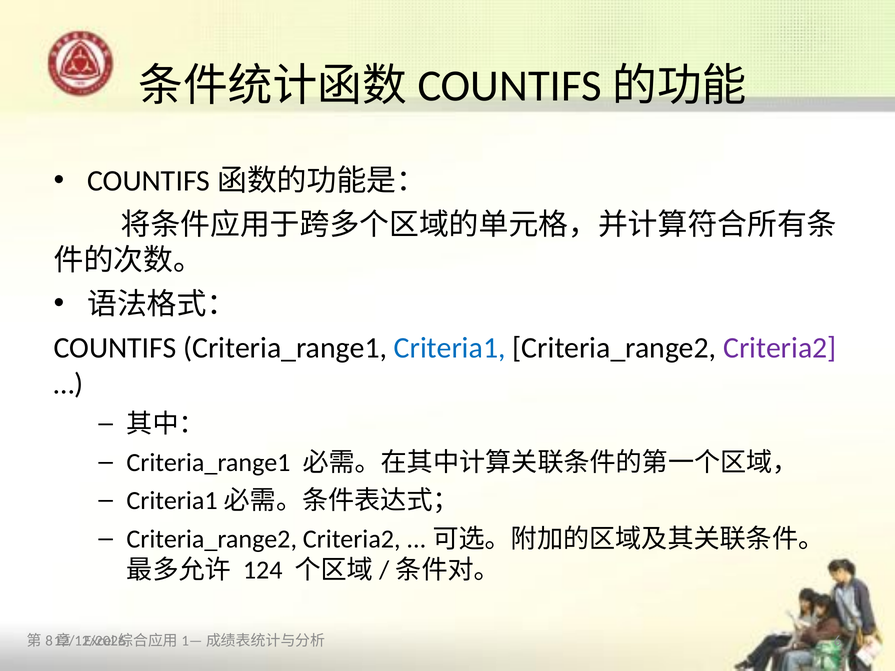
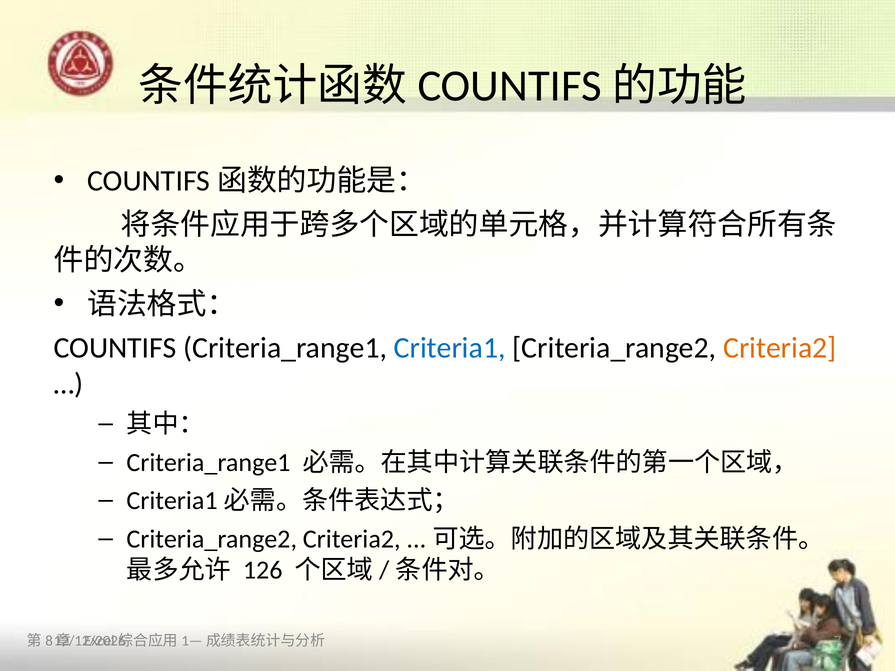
Criteria2 at (780, 348) colour: purple -> orange
124: 124 -> 126
6: 6 -> 7
